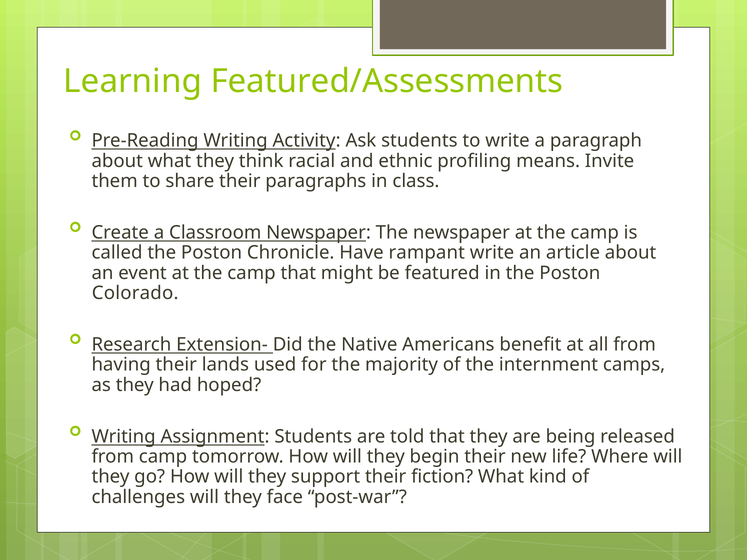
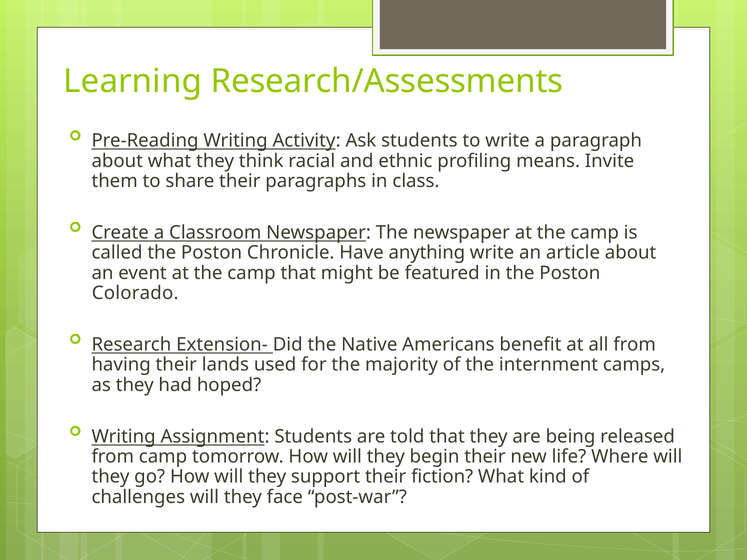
Featured/Assessments: Featured/Assessments -> Research/Assessments
rampant: rampant -> anything
